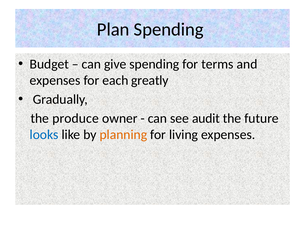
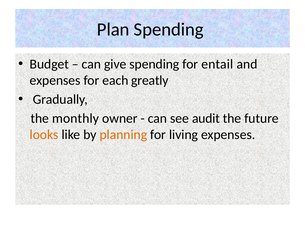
terms: terms -> entail
produce: produce -> monthly
looks colour: blue -> orange
